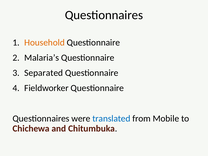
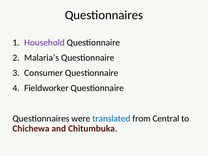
Household colour: orange -> purple
Separated: Separated -> Consumer
Mobile: Mobile -> Central
